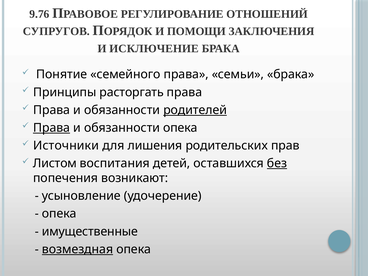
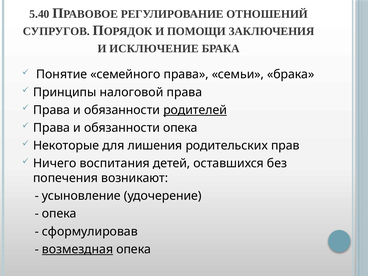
9.76: 9.76 -> 5.40
расторгать: расторгать -> налоговой
Права at (52, 128) underline: present -> none
Источники: Источники -> Некоторые
Листом: Листом -> Ничего
без underline: present -> none
имущественные: имущественные -> сформулировав
